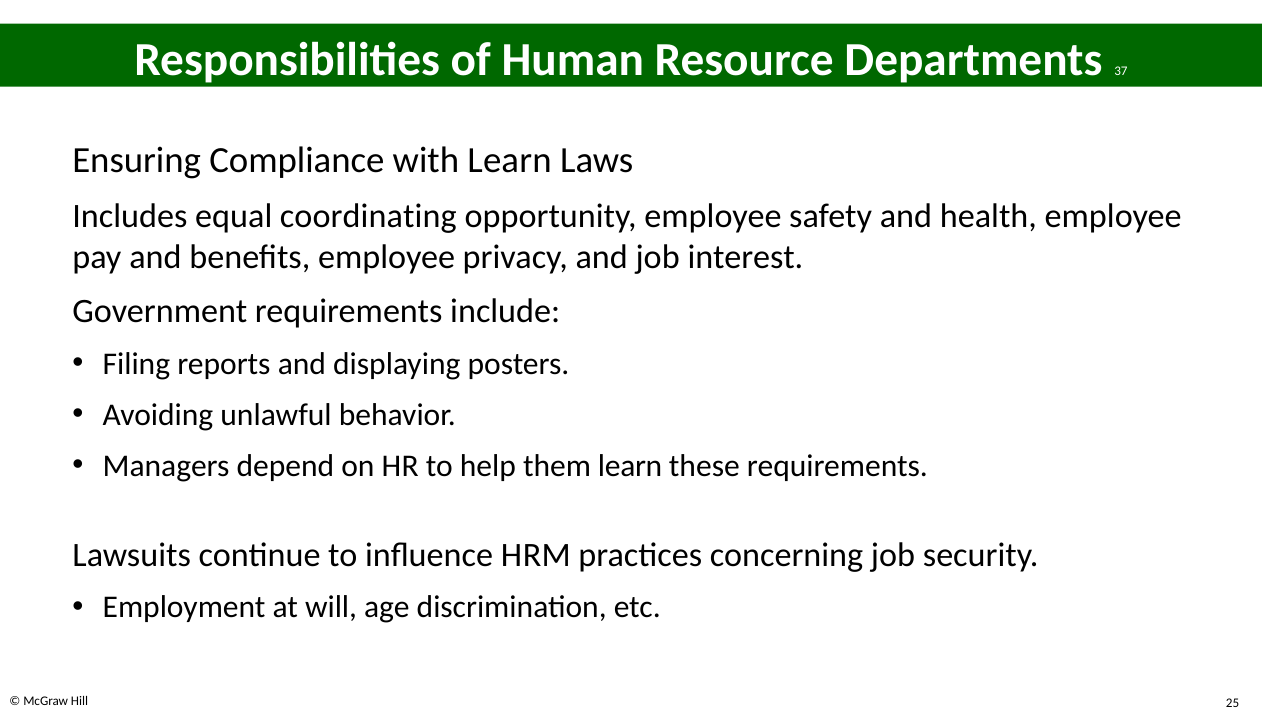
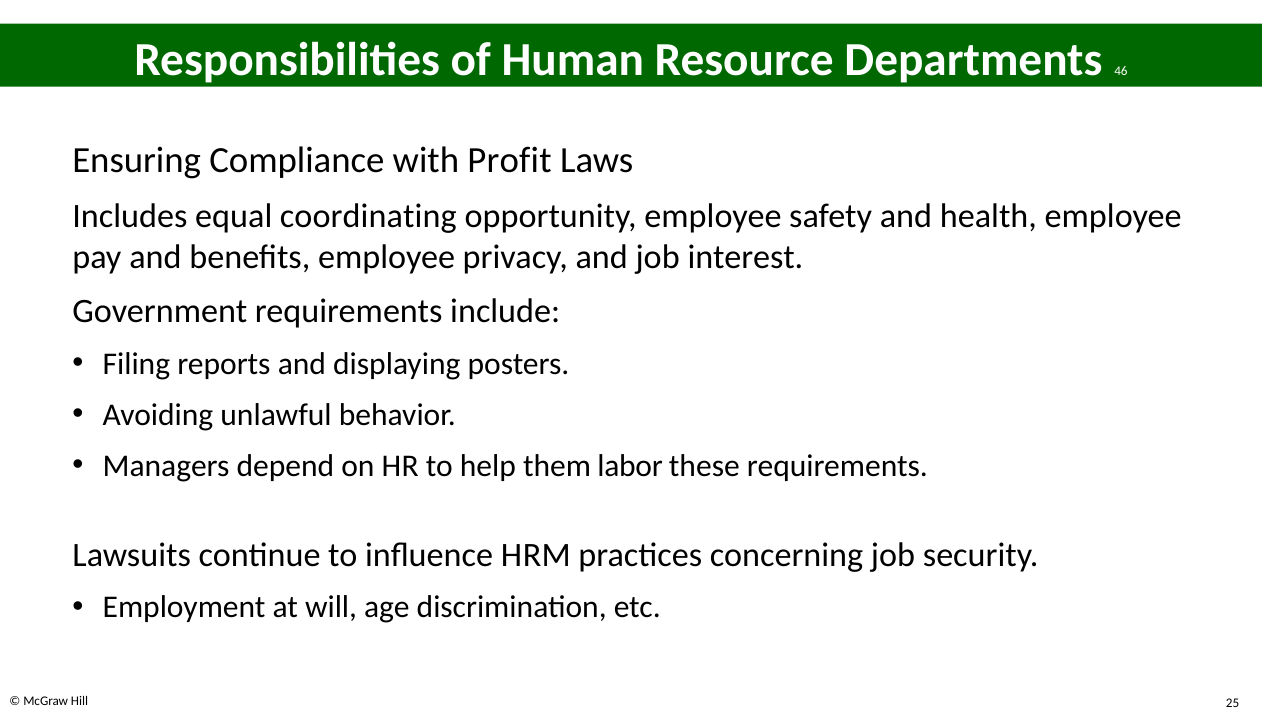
37: 37 -> 46
with Learn: Learn -> Profit
them learn: learn -> labor
